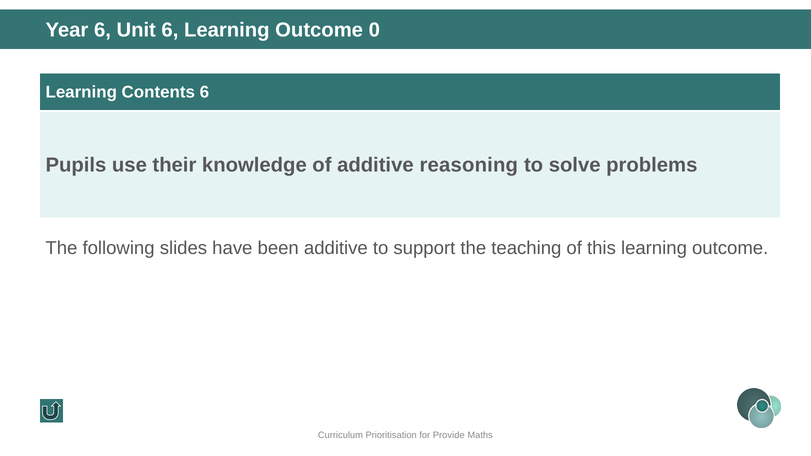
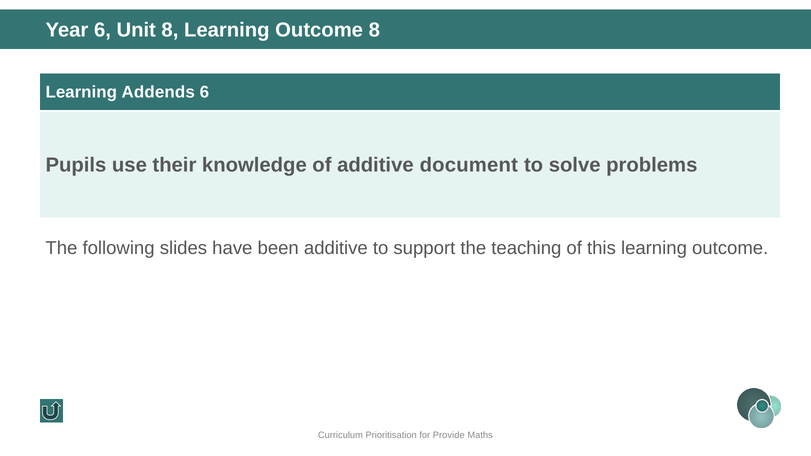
Unit 6: 6 -> 8
Outcome 0: 0 -> 8
Contents: Contents -> Addends
reasoning: reasoning -> document
